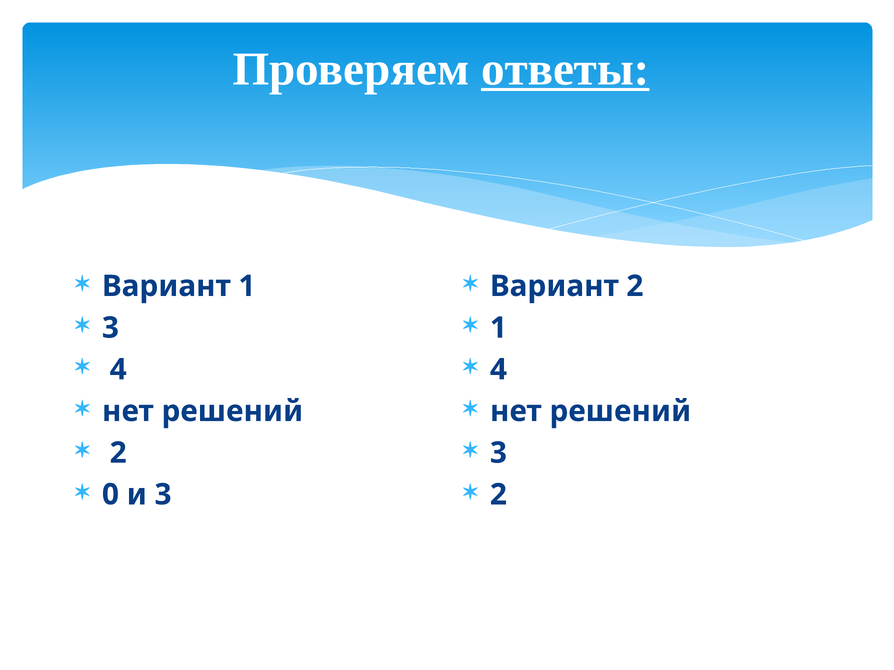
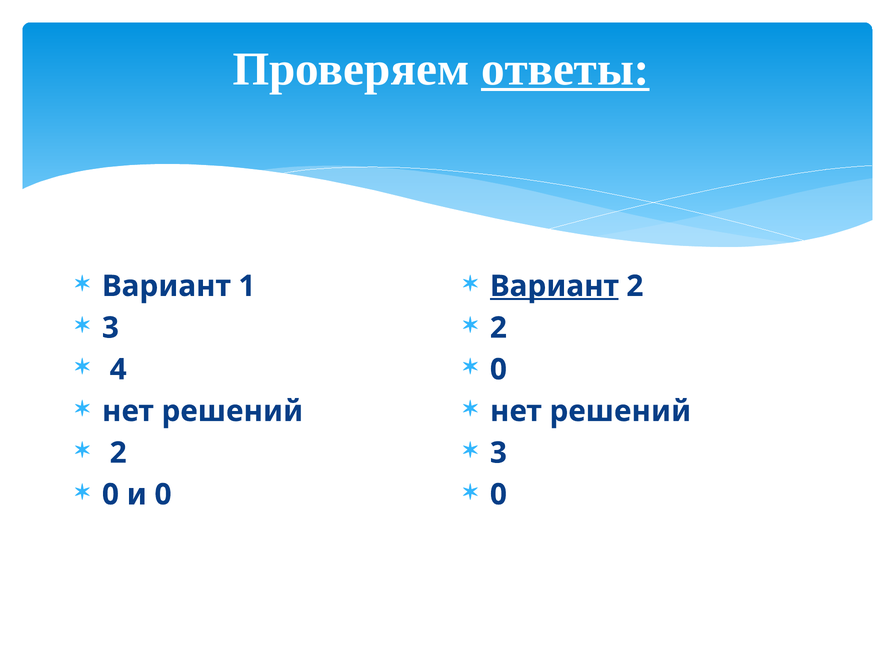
Вариант at (554, 286) underline: none -> present
1 at (498, 328): 1 -> 2
4 at (498, 370): 4 -> 0
и 3: 3 -> 0
2 at (498, 495): 2 -> 0
